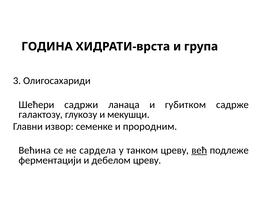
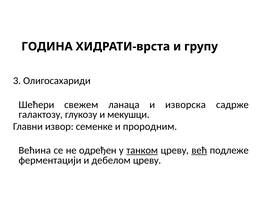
група: група -> групу
сaдржи: сaдржи -> свежем
губитком: губитком -> изворска
сардела: сардела -> одређен
танком underline: none -> present
